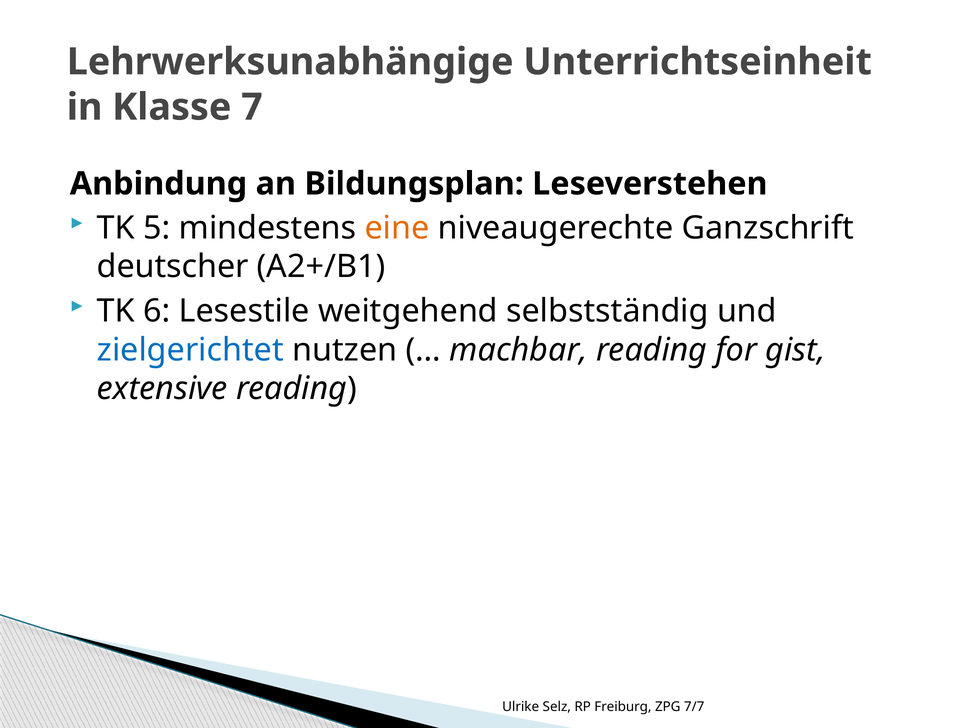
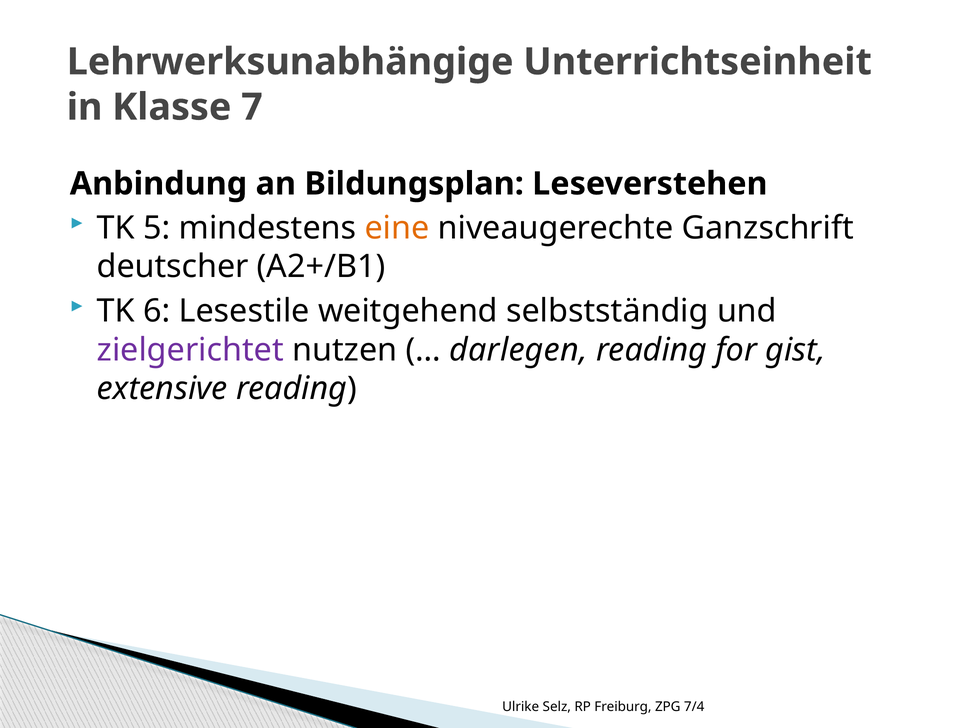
zielgerichtet colour: blue -> purple
machbar: machbar -> darlegen
7/7: 7/7 -> 7/4
